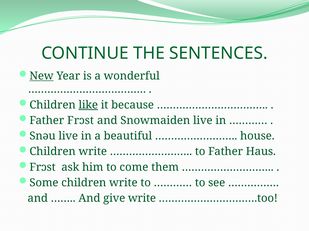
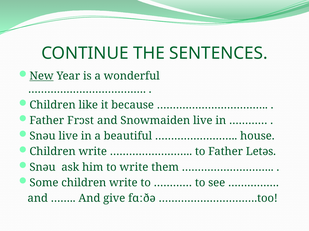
like underline: present -> none
Haus: Haus -> Letəs
Frɔst at (43, 168): Frɔst -> Snəu
to come: come -> write
give write: write -> fɑːðə
